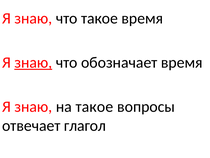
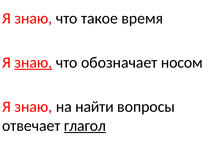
обозначает время: время -> носом
на такое: такое -> найти
глагол underline: none -> present
